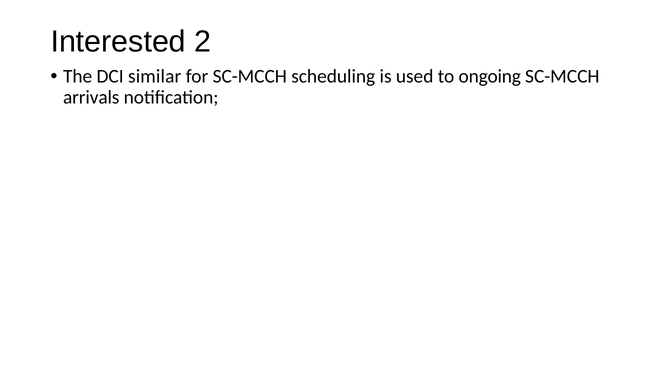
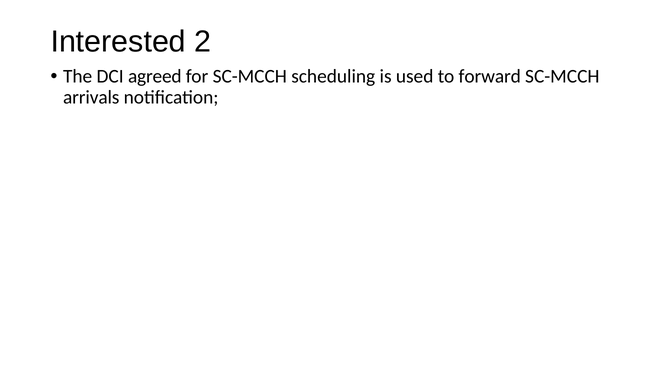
similar: similar -> agreed
ongoing: ongoing -> forward
